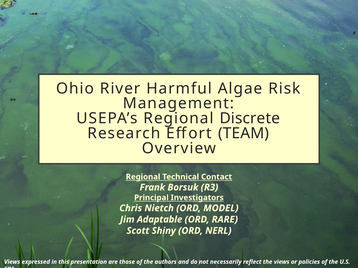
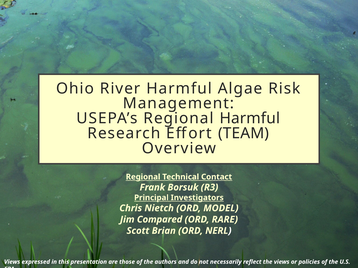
Regional Discrete: Discrete -> Harmful
Adaptable: Adaptable -> Compared
Shiny: Shiny -> Brian
